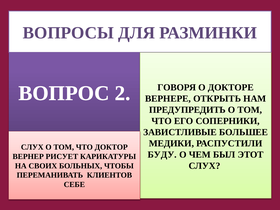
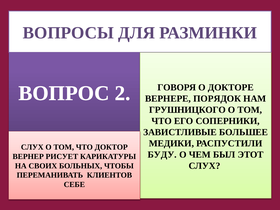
ОТКРЫТЬ: ОТКРЫТЬ -> ПОРЯДОК
ПРЕДУПРЕДИТЬ: ПРЕДУПРЕДИТЬ -> ГРУШНИЦКОГО
